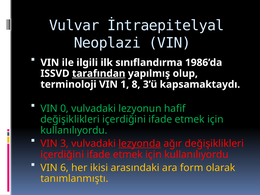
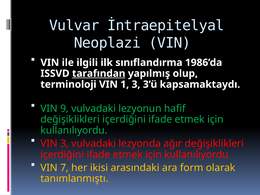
1 8: 8 -> 3
0: 0 -> 9
lezyonda underline: present -> none
6: 6 -> 7
